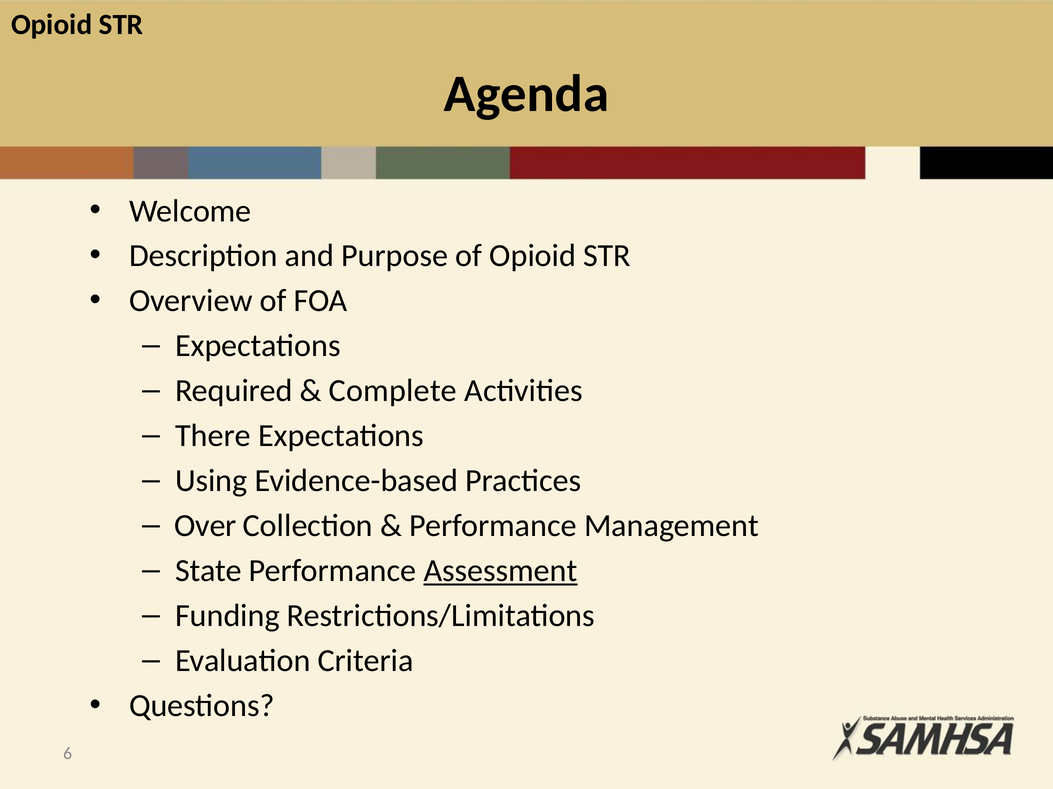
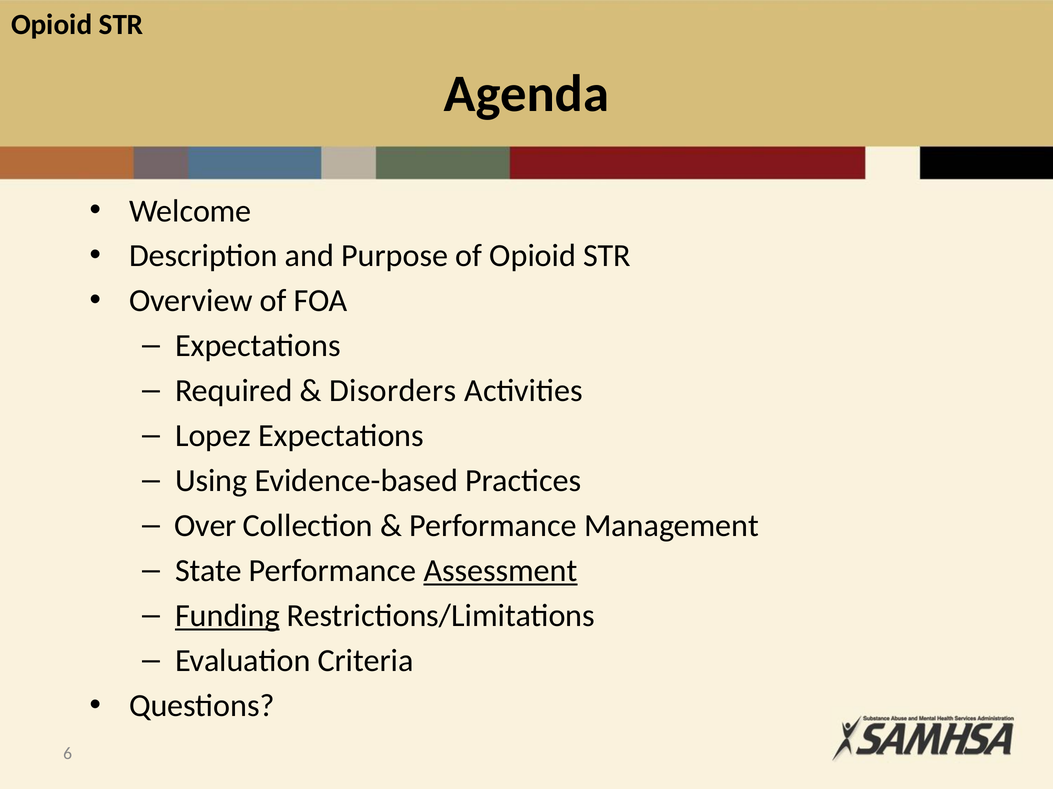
Complete: Complete -> Disorders
There: There -> Lopez
Funding underline: none -> present
